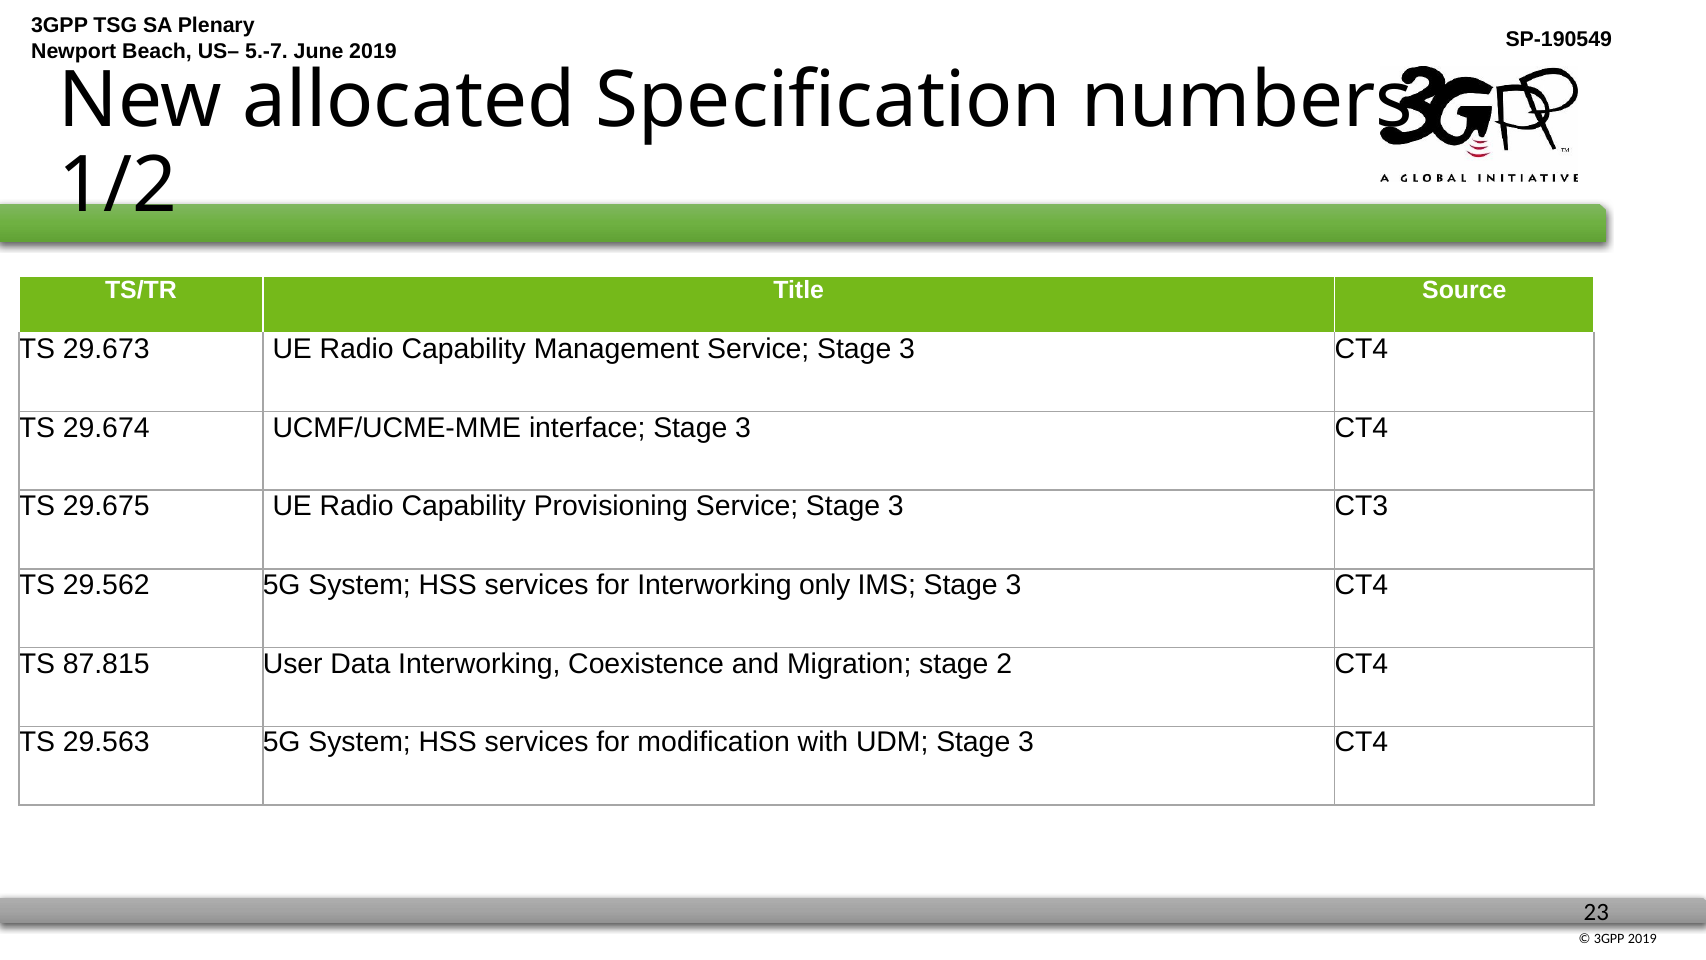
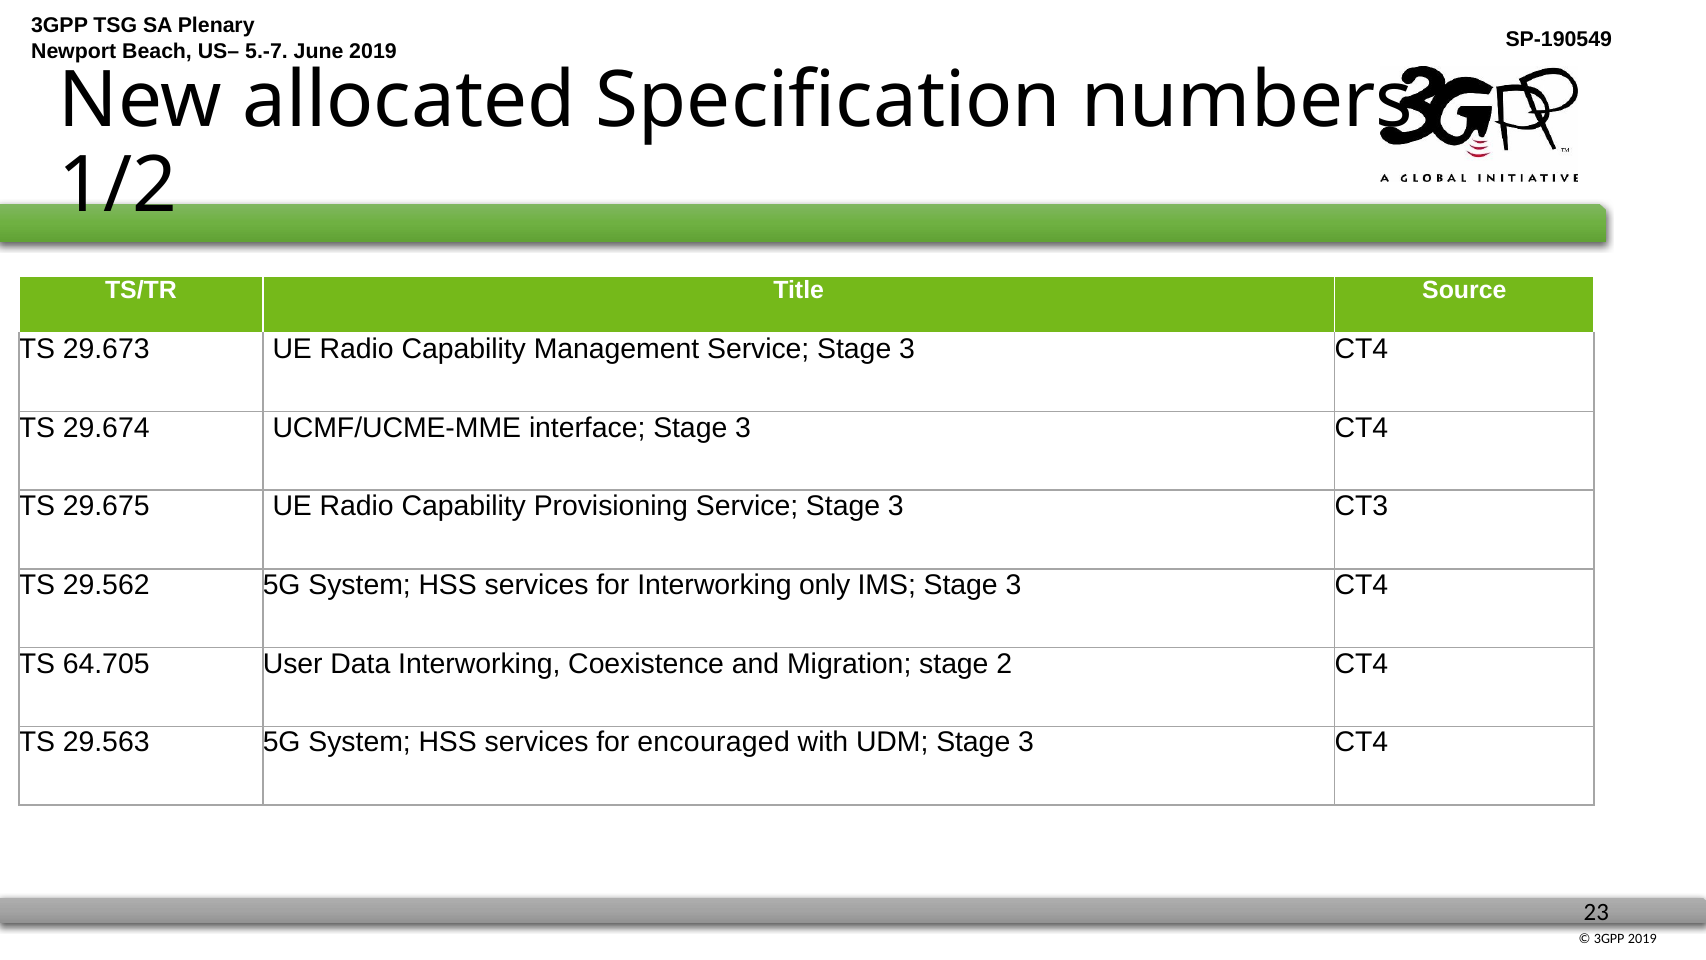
87.815: 87.815 -> 64.705
modification: modification -> encouraged
